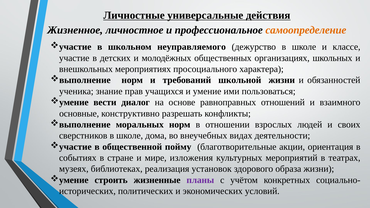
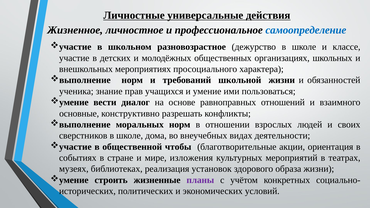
самоопределение colour: orange -> blue
неуправляемого: неуправляемого -> разновозрастное
пойму: пойму -> чтобы
